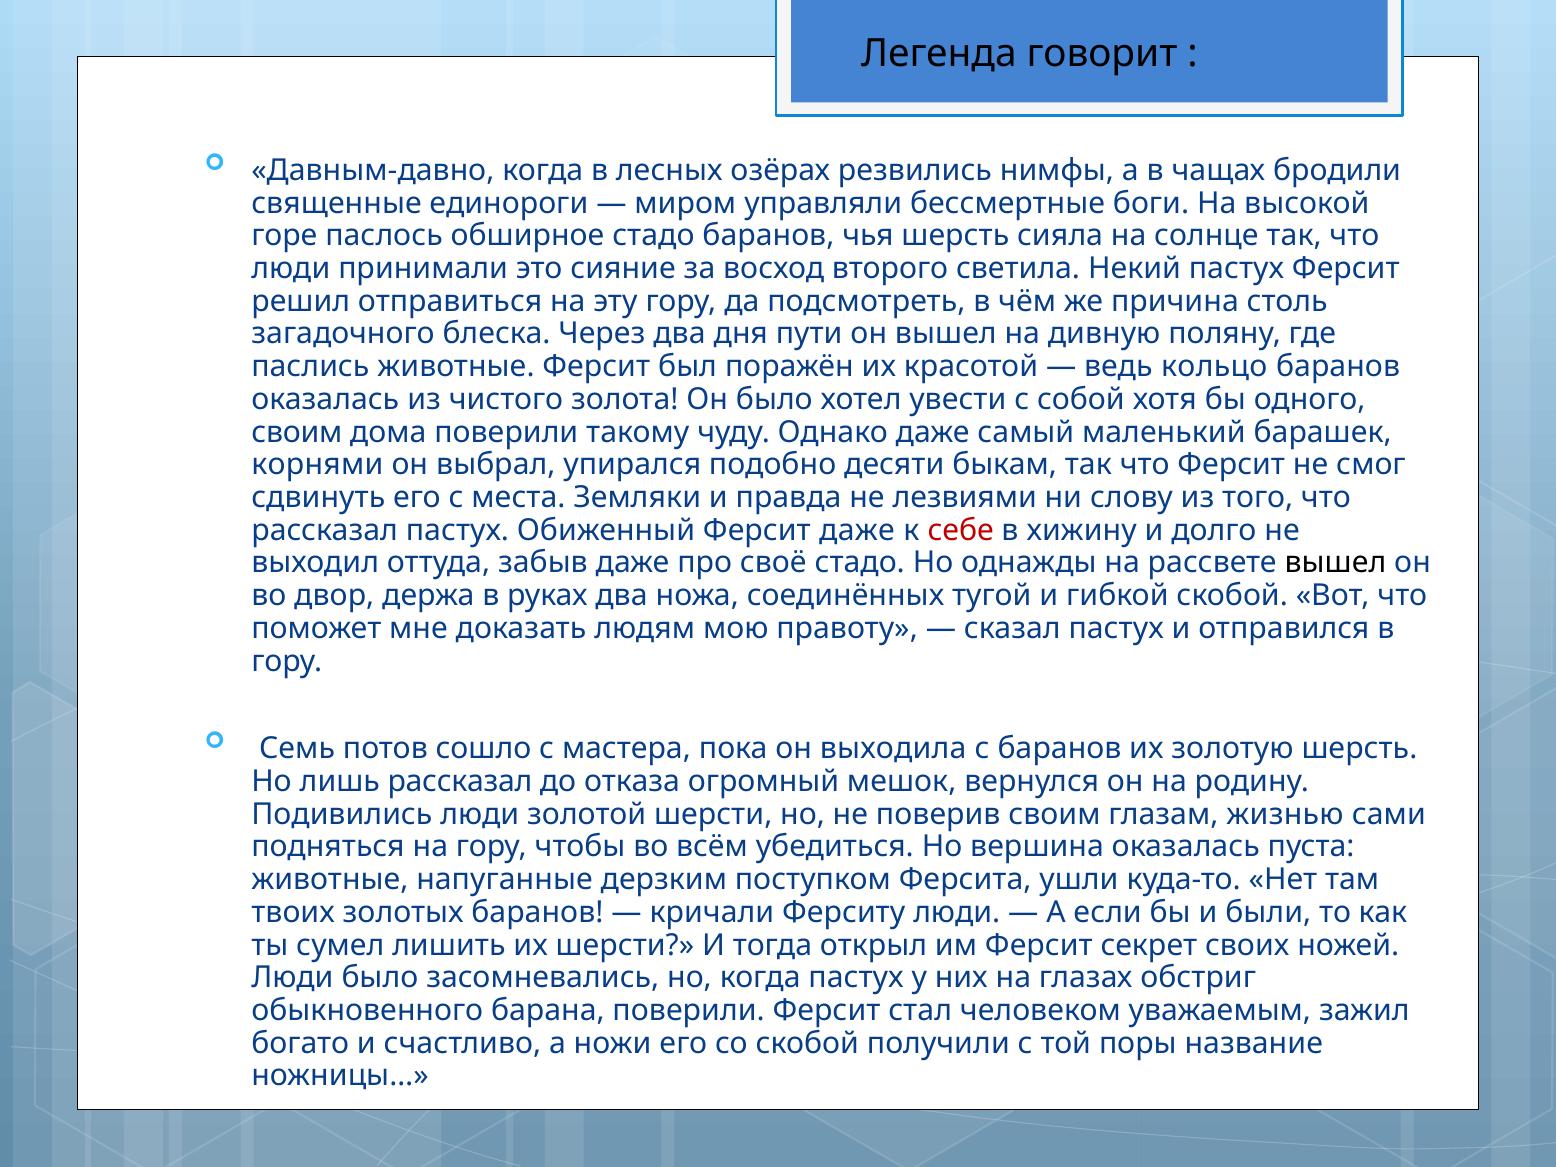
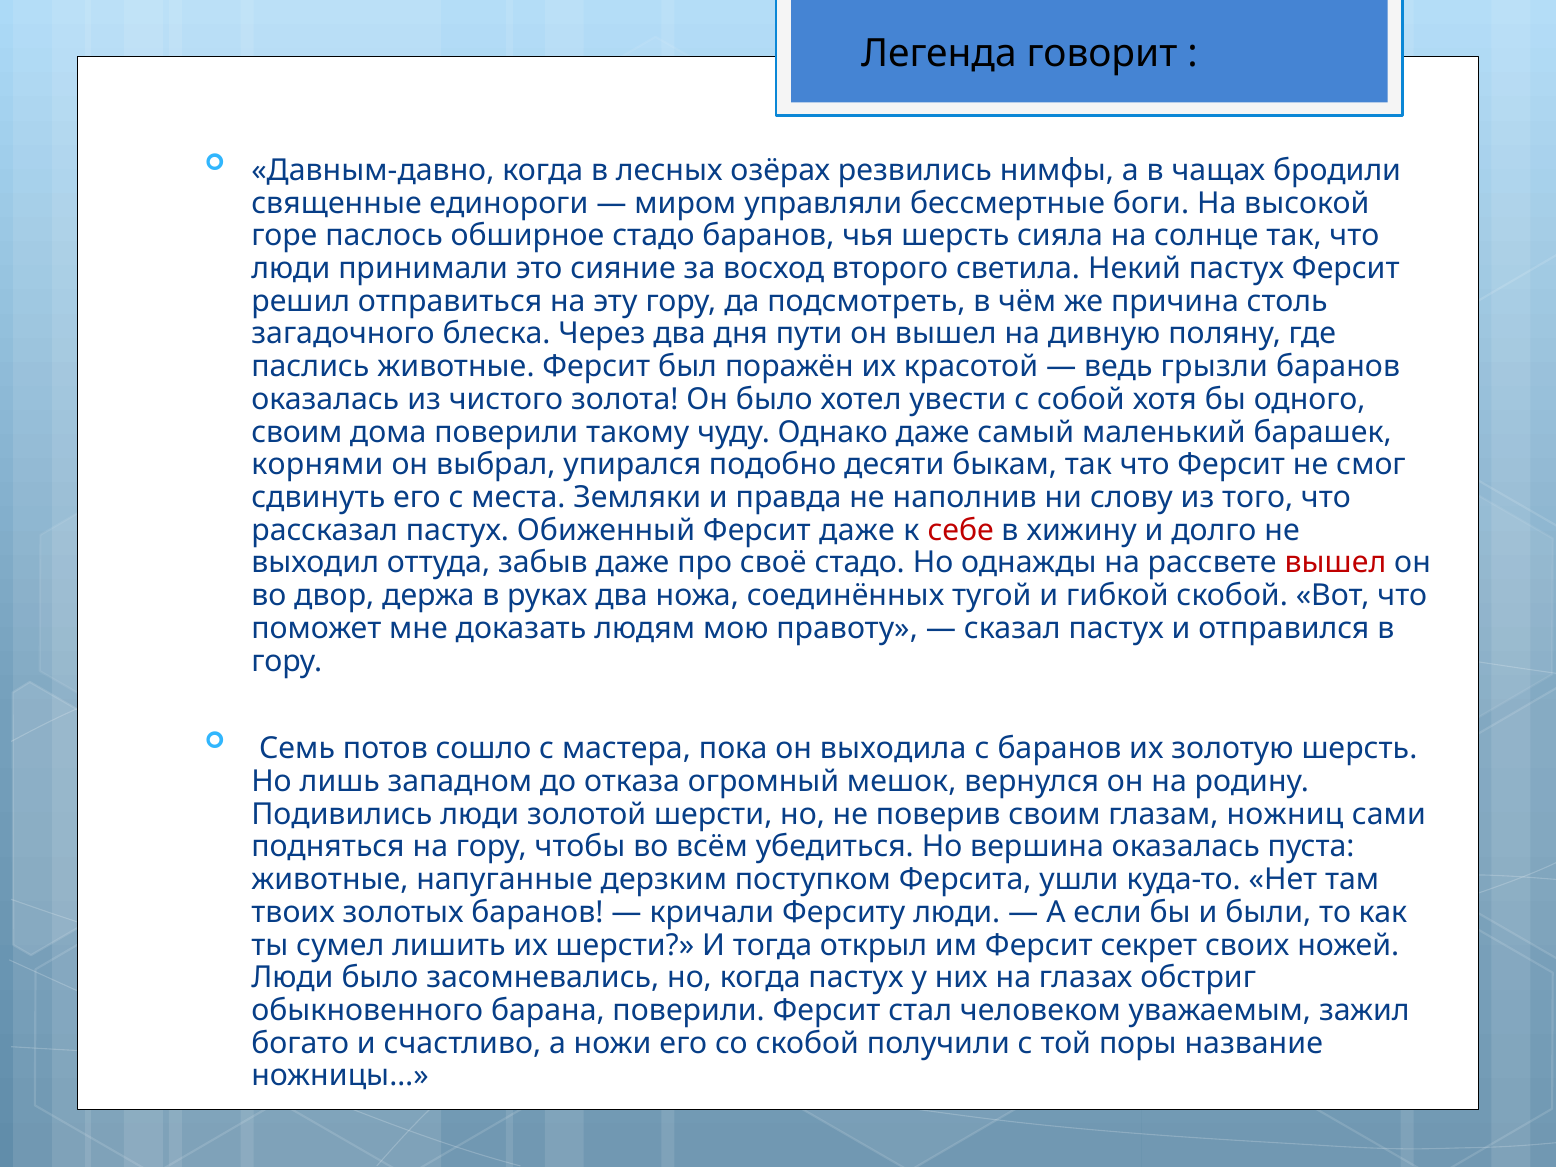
кольцо: кольцо -> грызли
лезвиями: лезвиями -> наполнив
вышел at (1335, 563) colour: black -> red
лишь рассказал: рассказал -> западном
жизнью: жизнью -> ножниц
